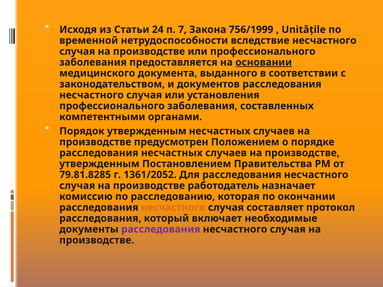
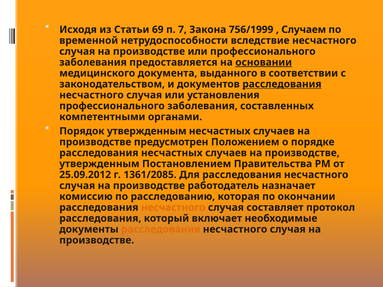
24: 24 -> 69
Unităţile: Unităţile -> Случаем
расследования at (282, 84) underline: none -> present
79.81.8285: 79.81.8285 -> 25.09.2012
1361/2052: 1361/2052 -> 1361/2085
расследования at (161, 229) colour: purple -> orange
